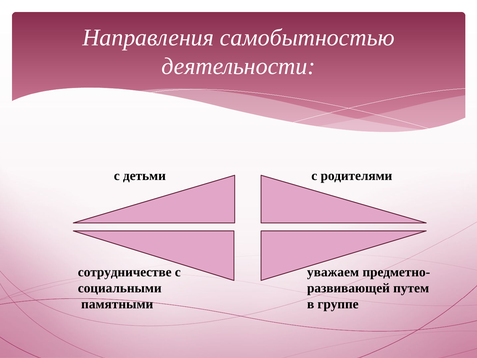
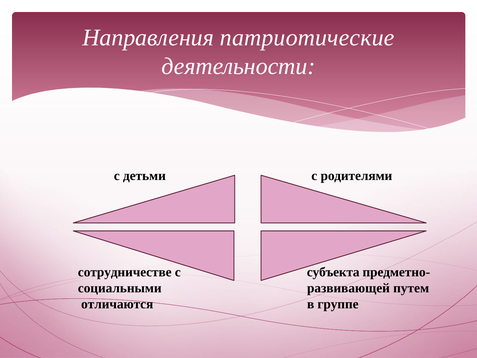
самобытностью: самобытностью -> патриотические
уважаем: уважаем -> субъекта
памятными: памятными -> отличаются
